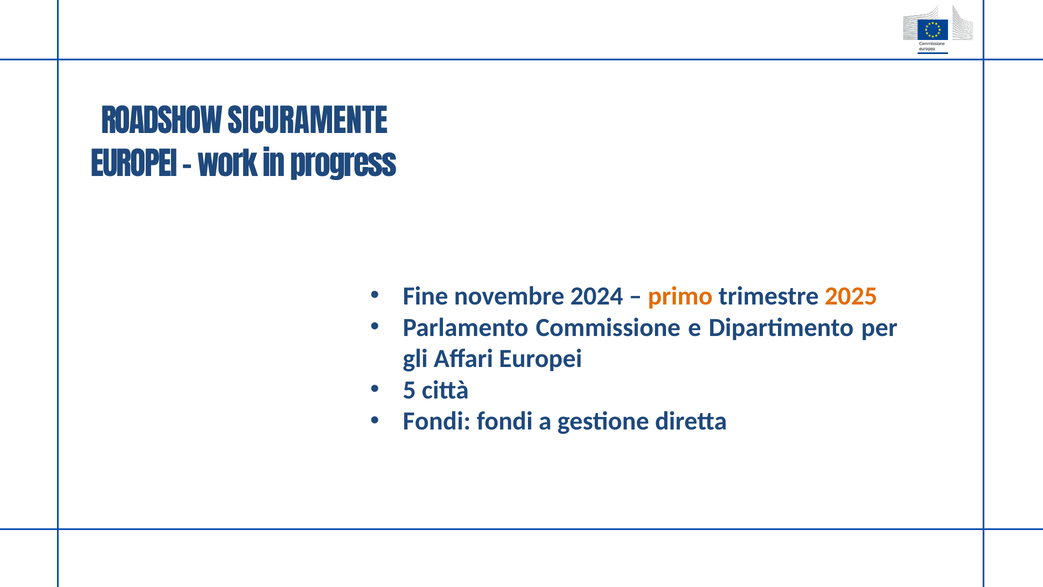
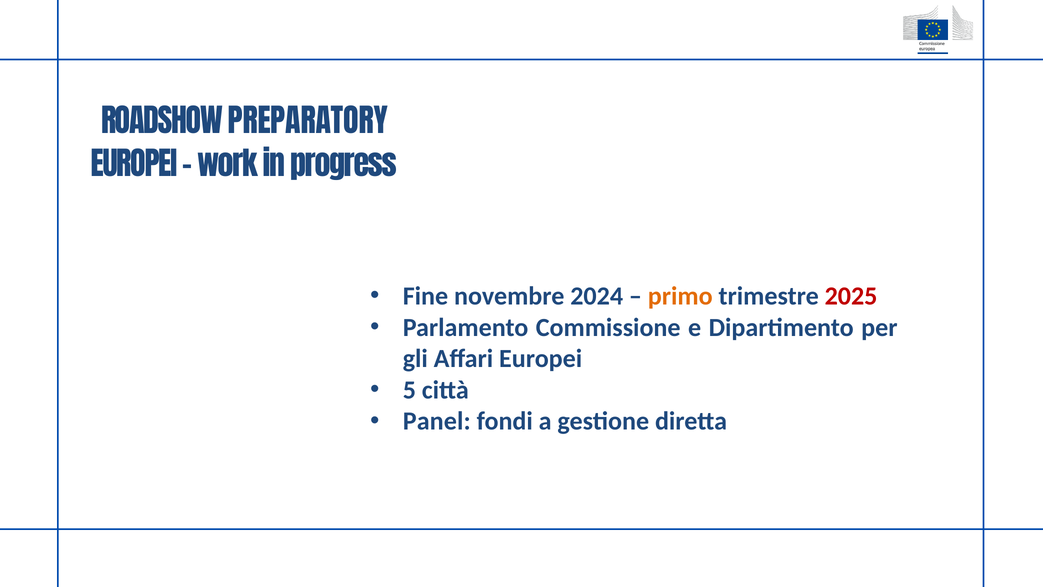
SICURAMENTE: SICURAMENTE -> PREPARATORY
2025 colour: orange -> red
Fondi at (437, 421): Fondi -> Panel
